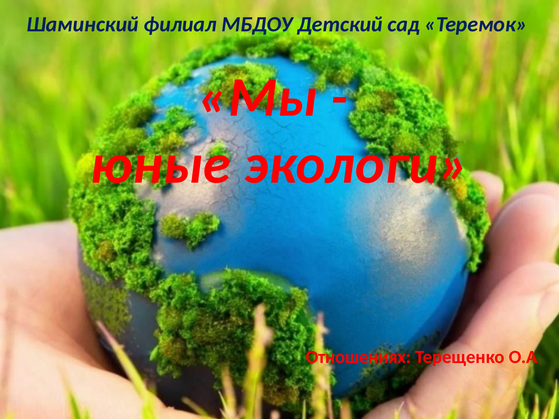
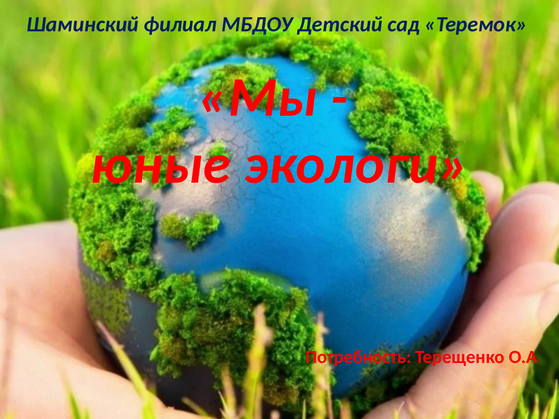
Отношениях: Отношениях -> Потребность
